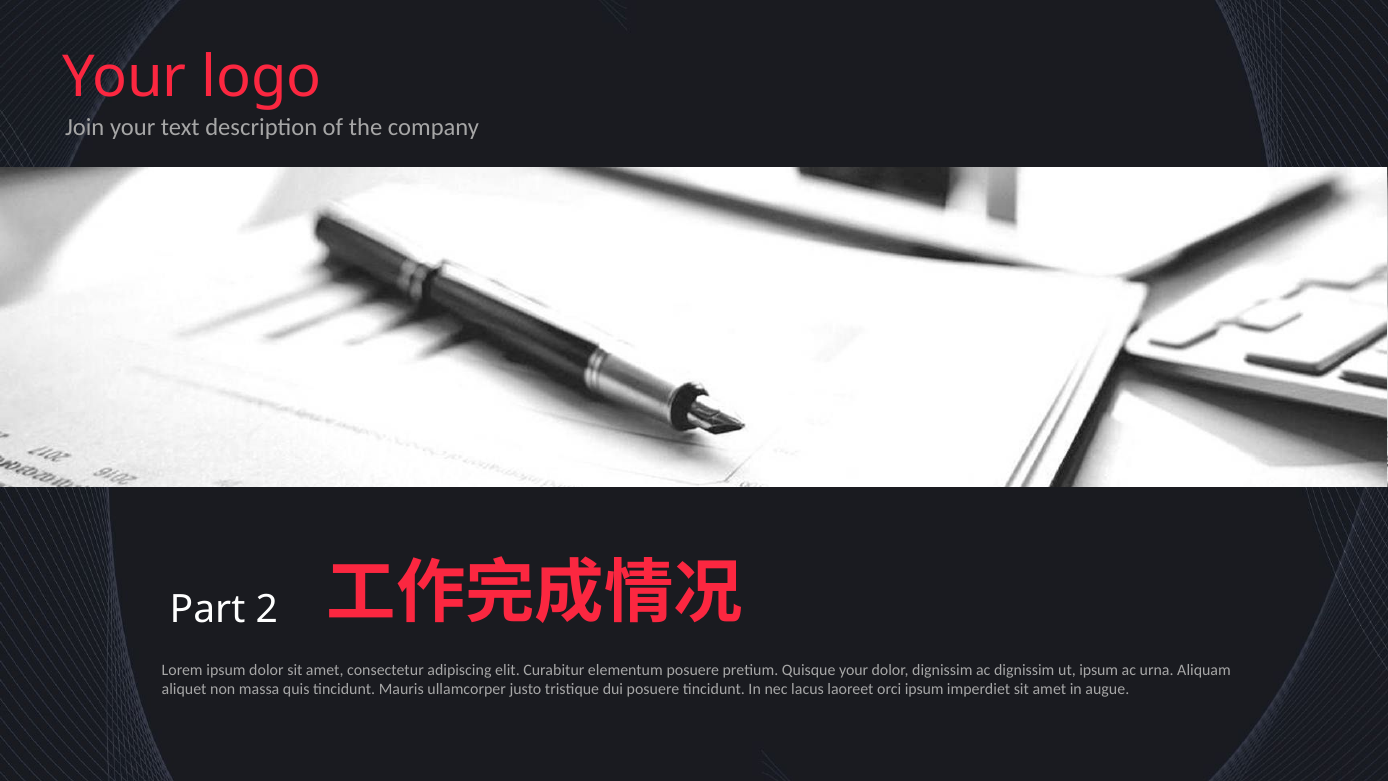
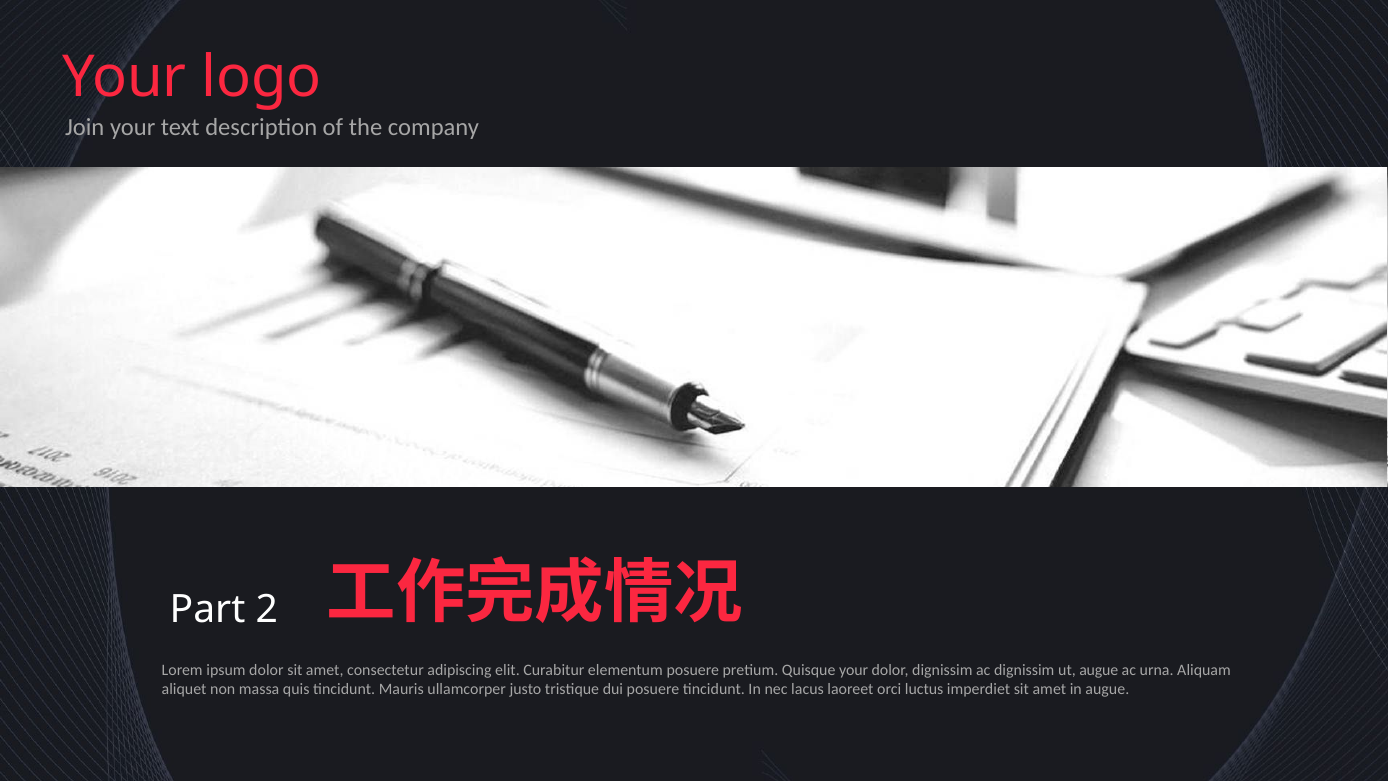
ut ipsum: ipsum -> augue
orci ipsum: ipsum -> luctus
